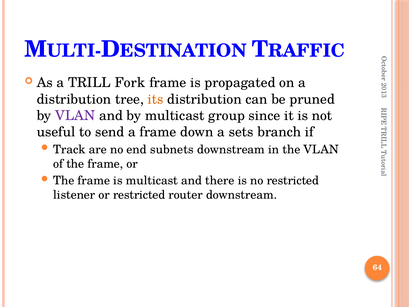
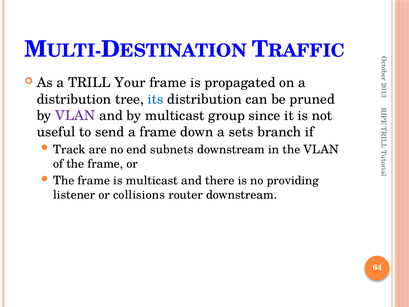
Fork: Fork -> Your
its colour: orange -> blue
no restricted: restricted -> providing
or restricted: restricted -> collisions
